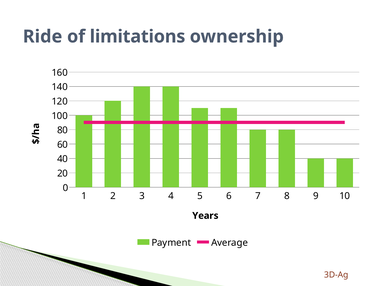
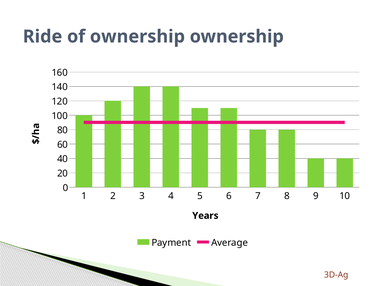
of limitations: limitations -> ownership
